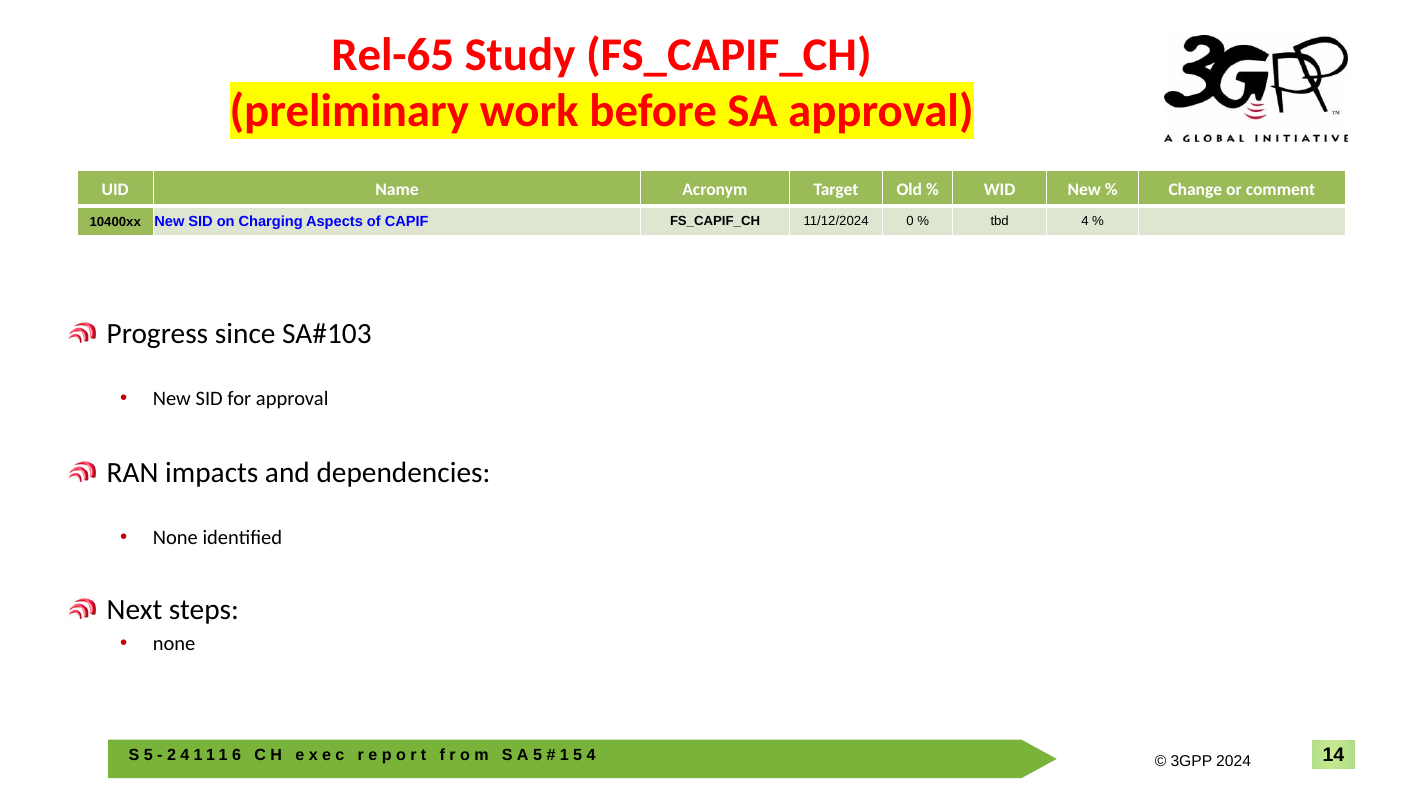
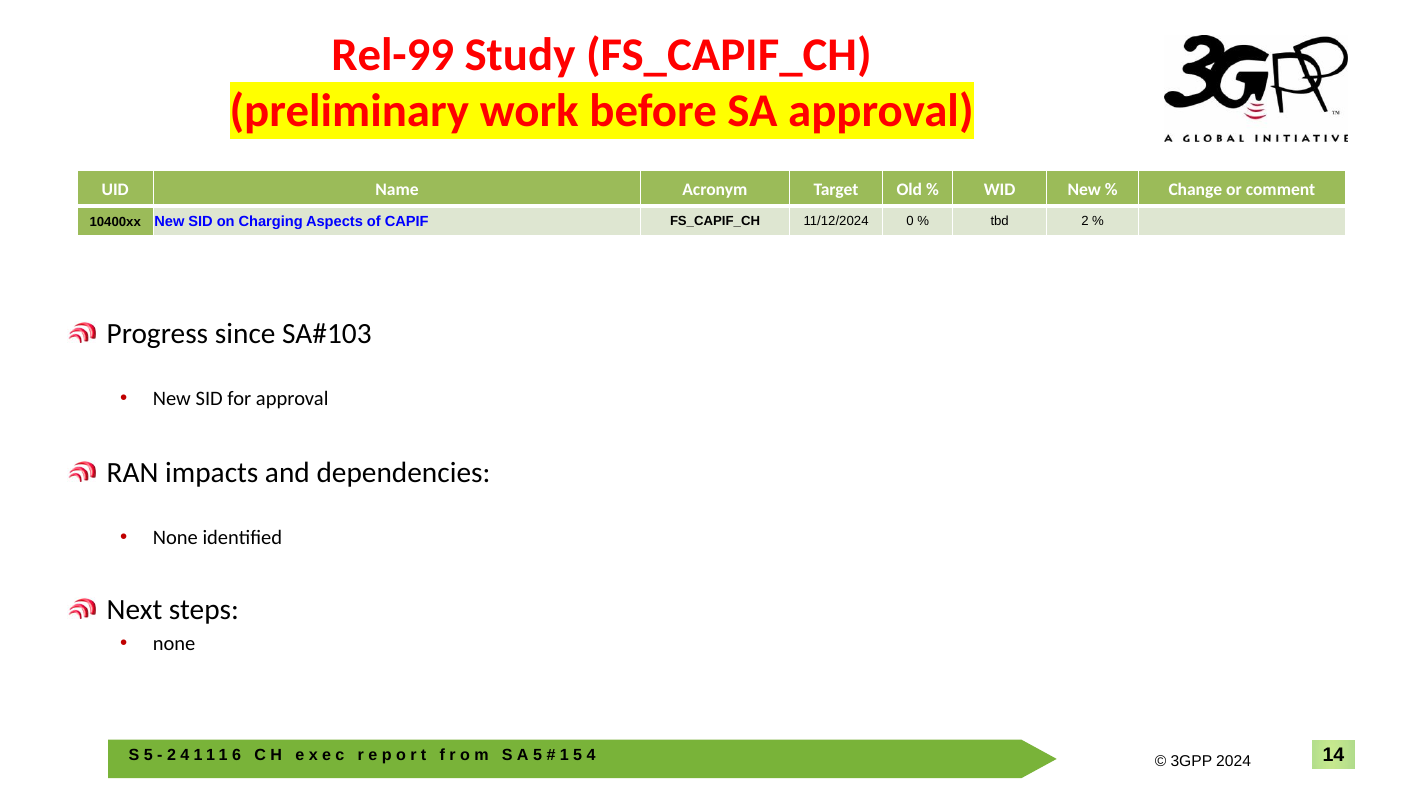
Rel-65: Rel-65 -> Rel-99
tbd 4: 4 -> 2
